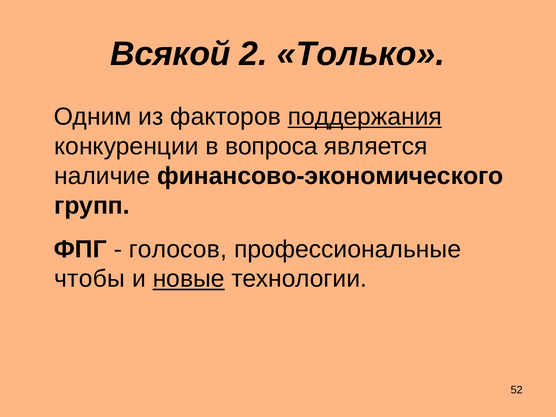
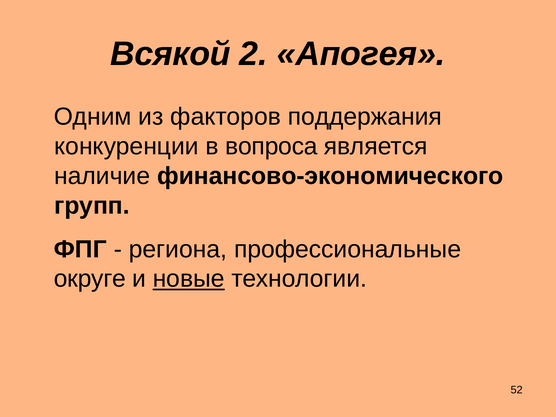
Только: Только -> Апогея
поддержания underline: present -> none
голосов: голосов -> региона
чтобы: чтобы -> округе
